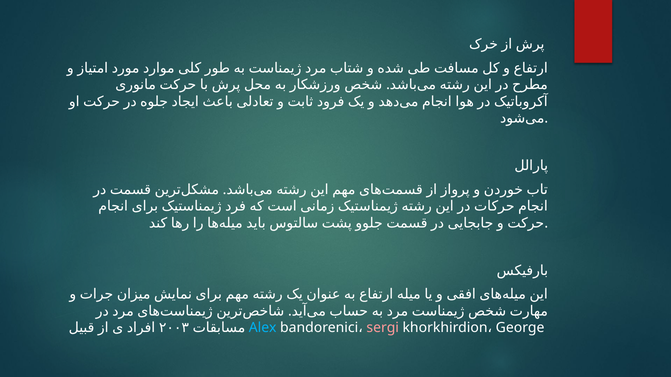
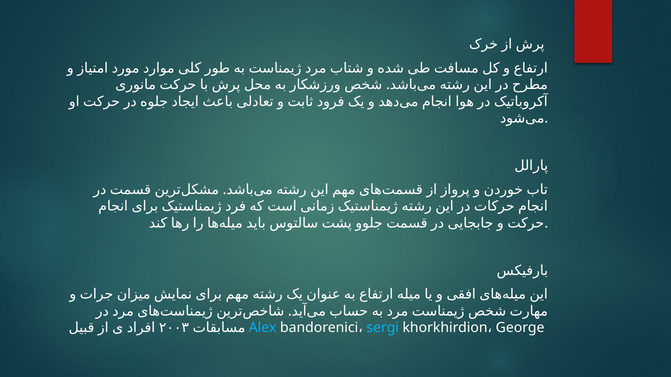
sergi colour: pink -> light blue
